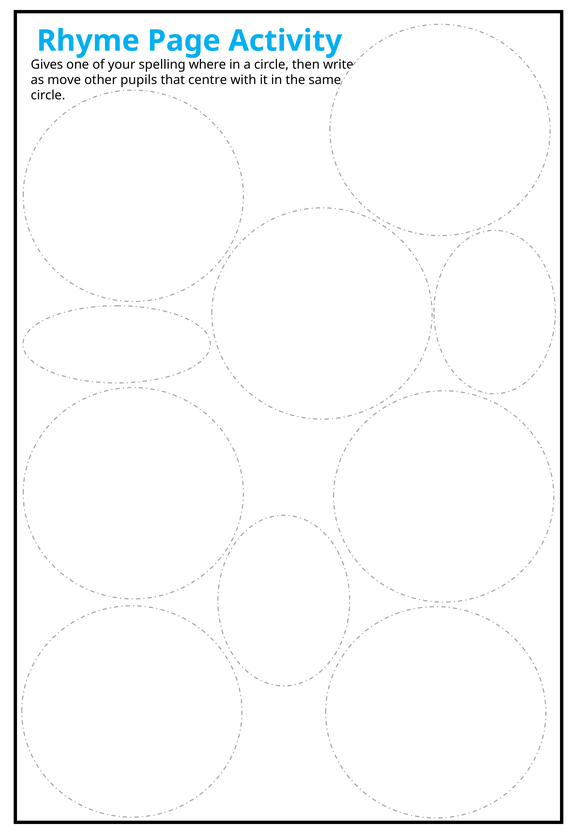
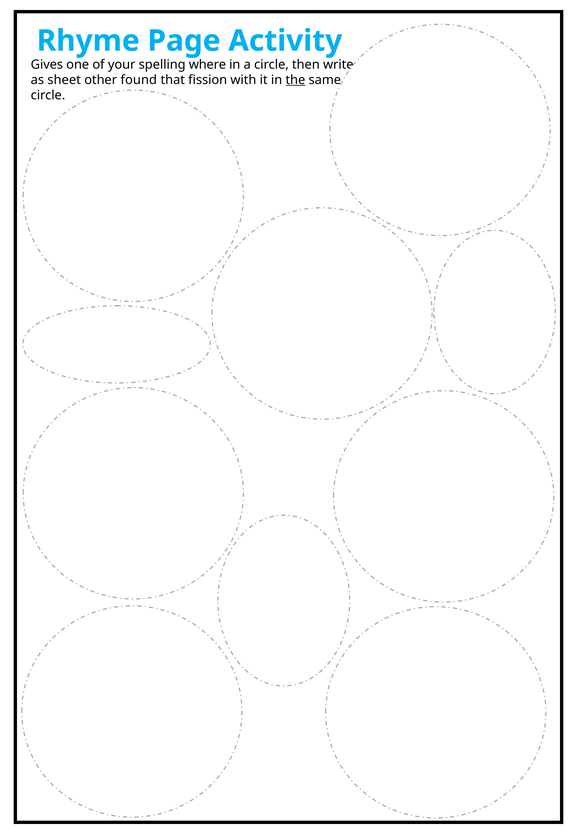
move: move -> sheet
pupils: pupils -> found
centre: centre -> fission
the underline: none -> present
